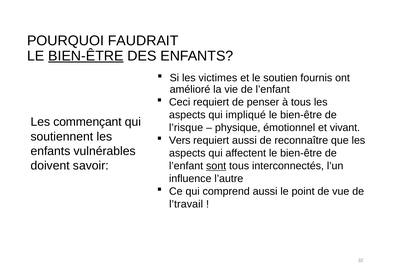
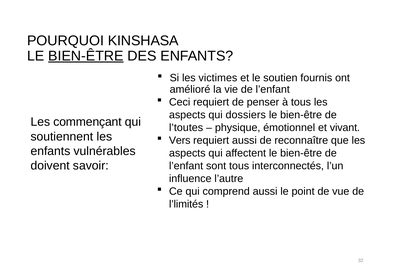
FAUDRAIT: FAUDRAIT -> KINSHASA
impliqué: impliqué -> dossiers
l’risque: l’risque -> l’toutes
sont underline: present -> none
l’travail: l’travail -> l’limités
